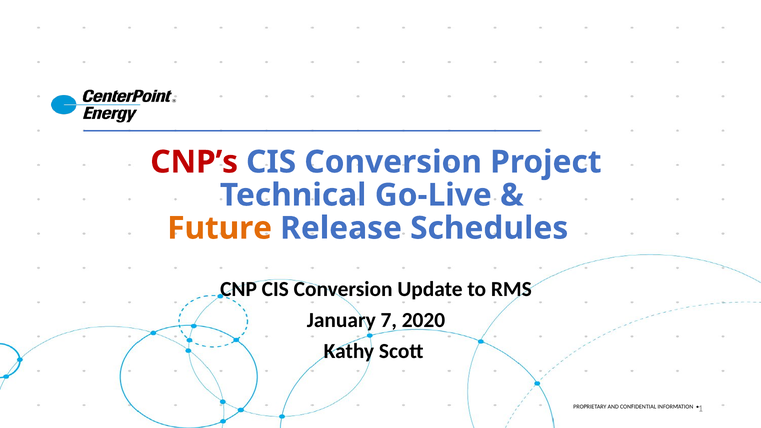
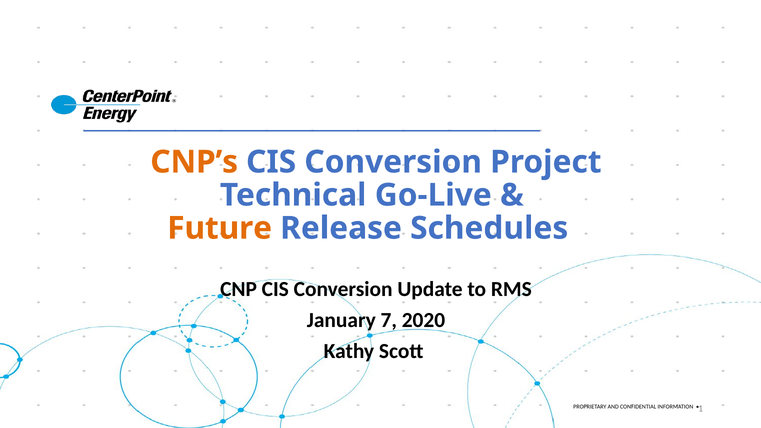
CNP’s colour: red -> orange
